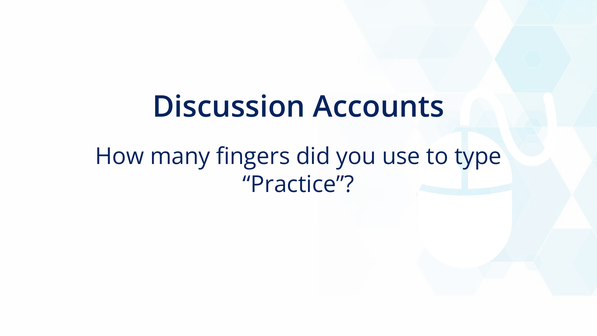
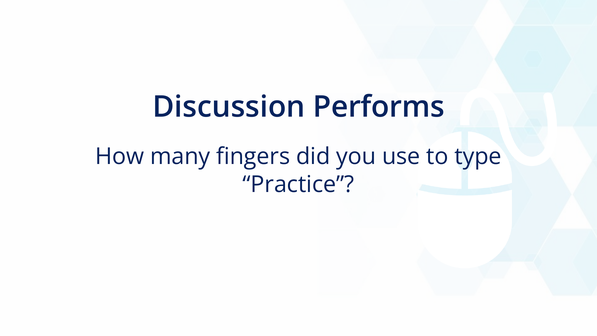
Accounts: Accounts -> Performs
